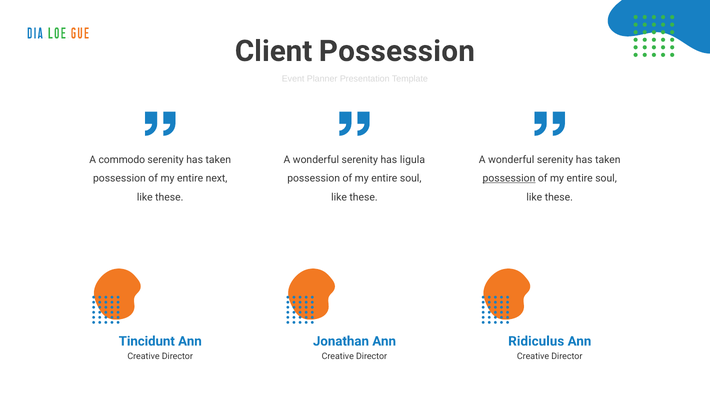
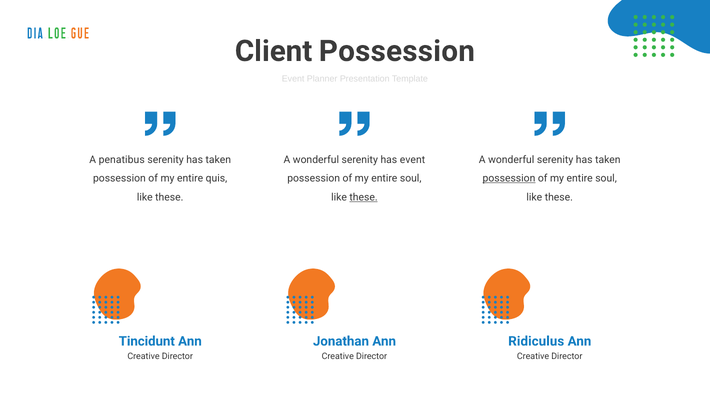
commodo: commodo -> penatibus
has ligula: ligula -> event
next: next -> quis
these at (364, 197) underline: none -> present
